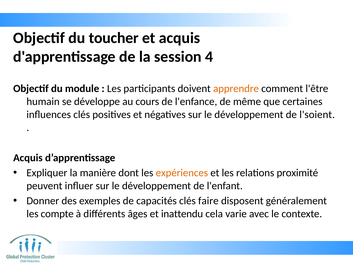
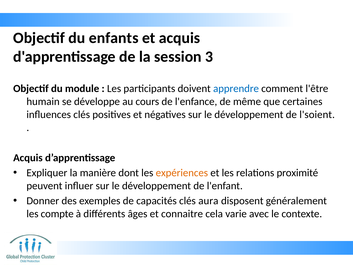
toucher: toucher -> enfants
4: 4 -> 3
apprendre colour: orange -> blue
faire: faire -> aura
inattendu: inattendu -> connaitre
